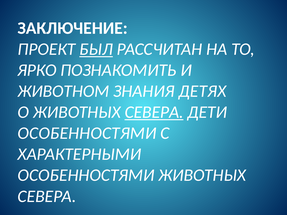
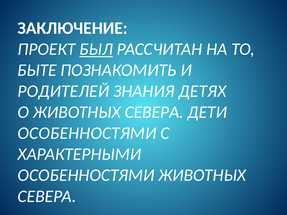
ЯРКО: ЯРКО -> БЫТЕ
ЖИВОТНОМ: ЖИВОТНОМ -> РОДИТЕЛЕЙ
СЕВЕРА at (154, 112) underline: present -> none
